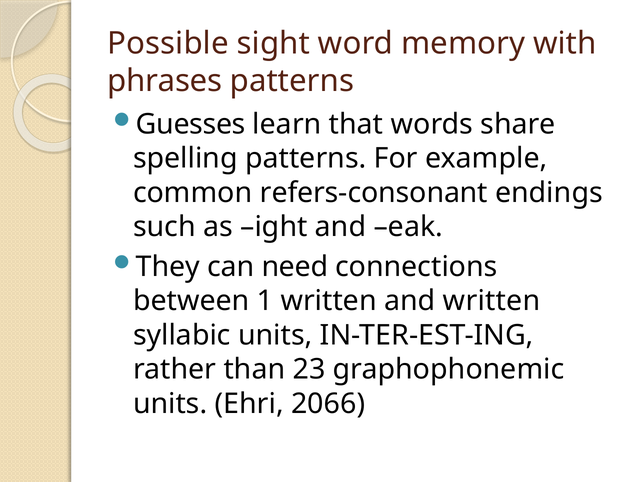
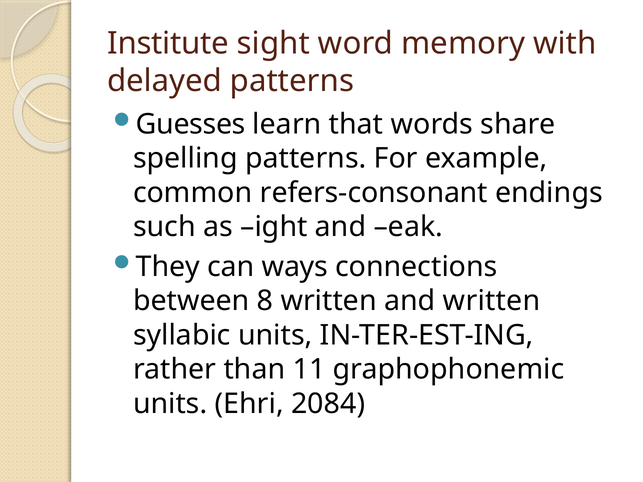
Possible: Possible -> Institute
phrases: phrases -> delayed
need: need -> ways
1: 1 -> 8
23: 23 -> 11
2066: 2066 -> 2084
